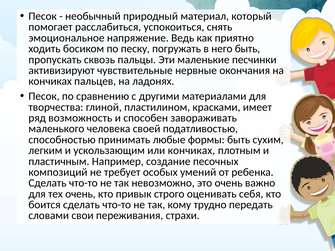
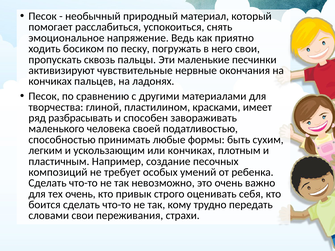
него быть: быть -> свои
возможность: возможность -> разбрасывать
